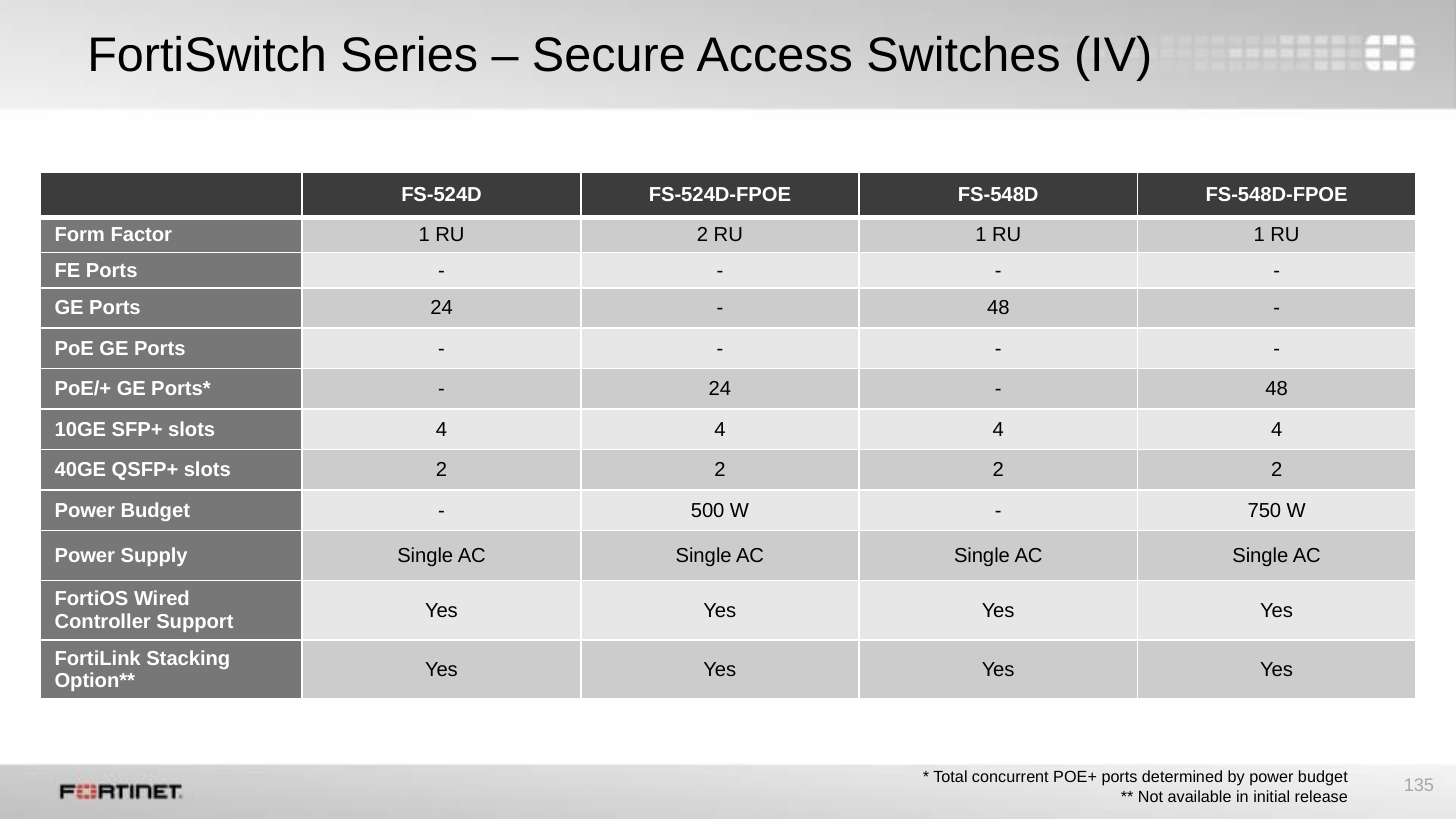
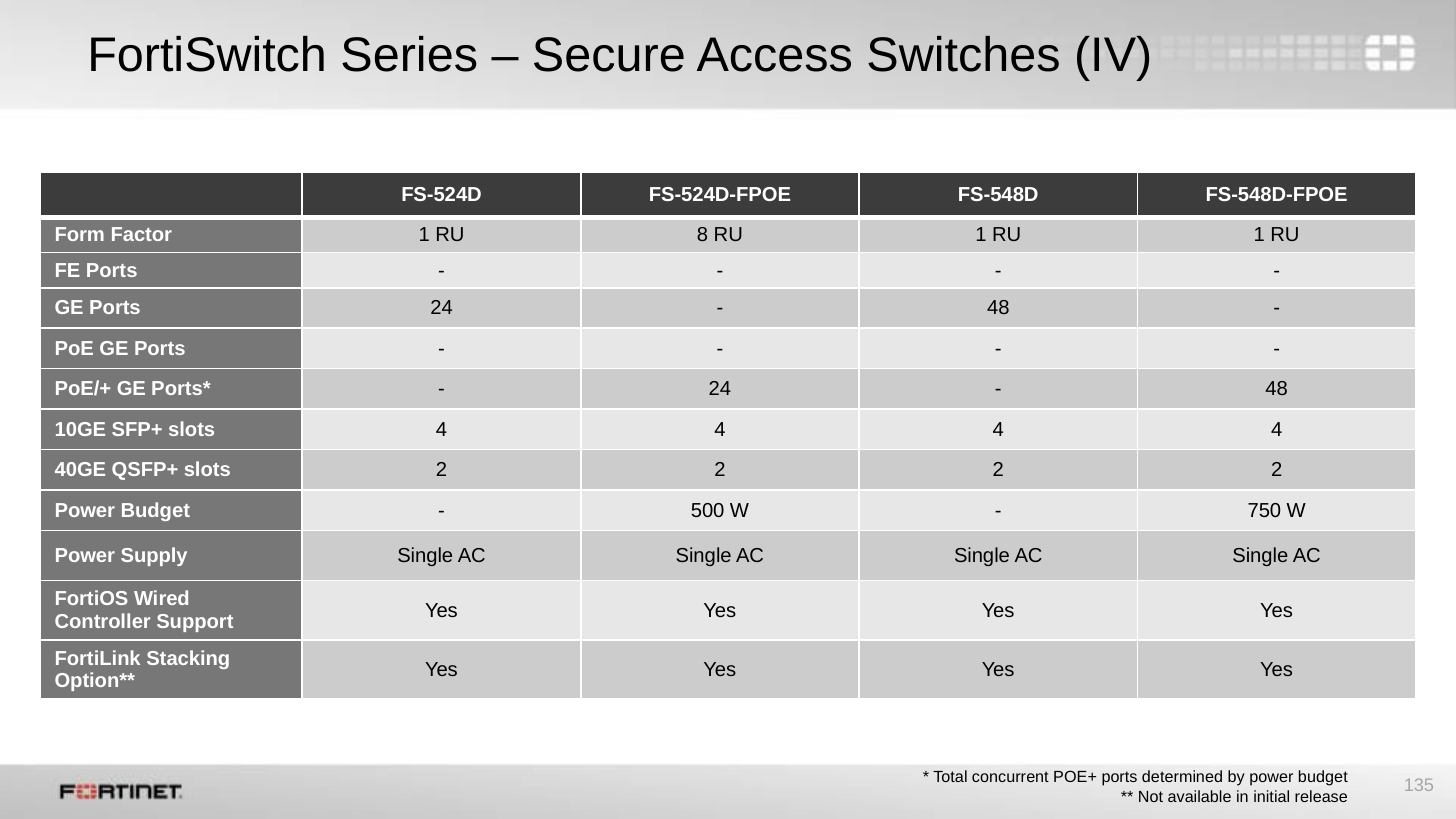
RU 2: 2 -> 8
